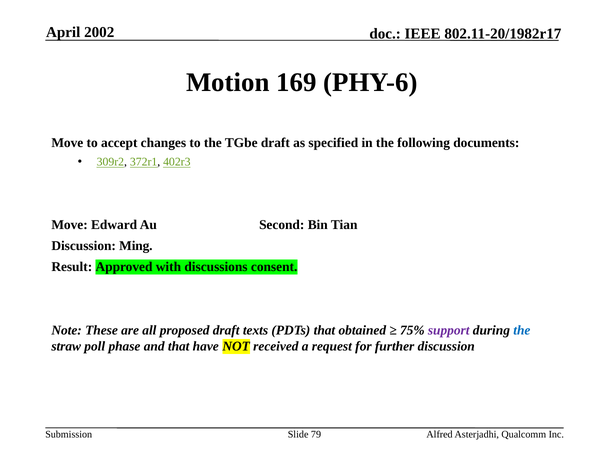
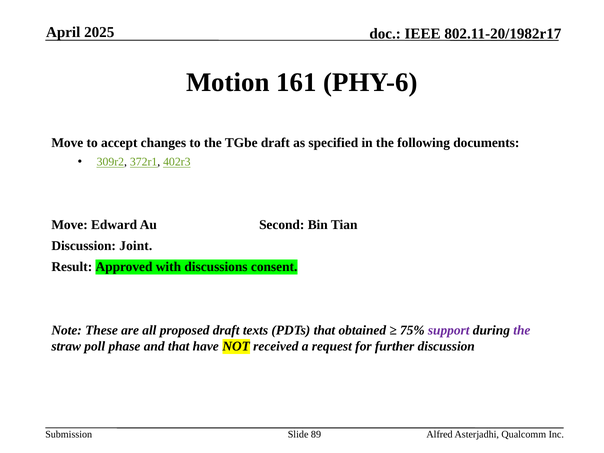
2002: 2002 -> 2025
169: 169 -> 161
Ming: Ming -> Joint
the at (522, 330) colour: blue -> purple
79: 79 -> 89
